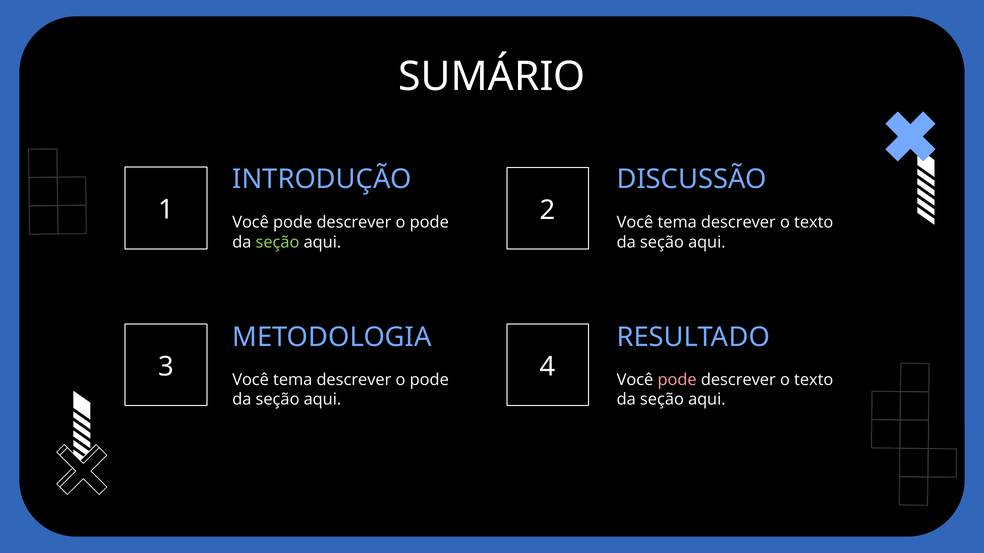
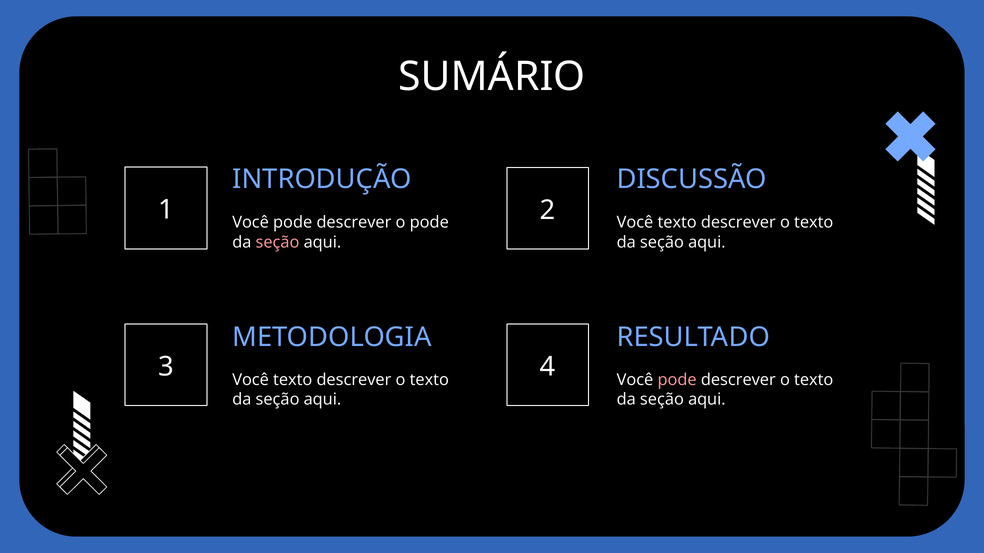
tema at (677, 223): tema -> texto
seção at (278, 242) colour: light green -> pink
tema at (293, 380): tema -> texto
pode at (429, 380): pode -> texto
